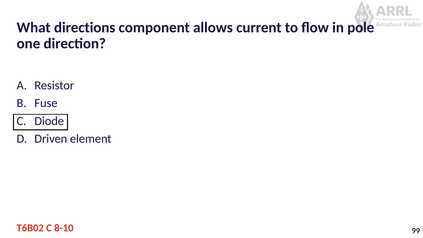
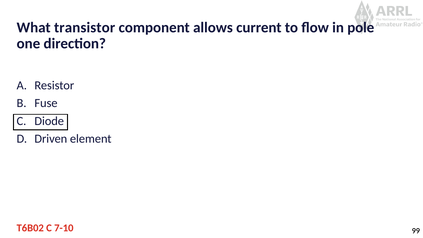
directions: directions -> transistor
8-10: 8-10 -> 7-10
